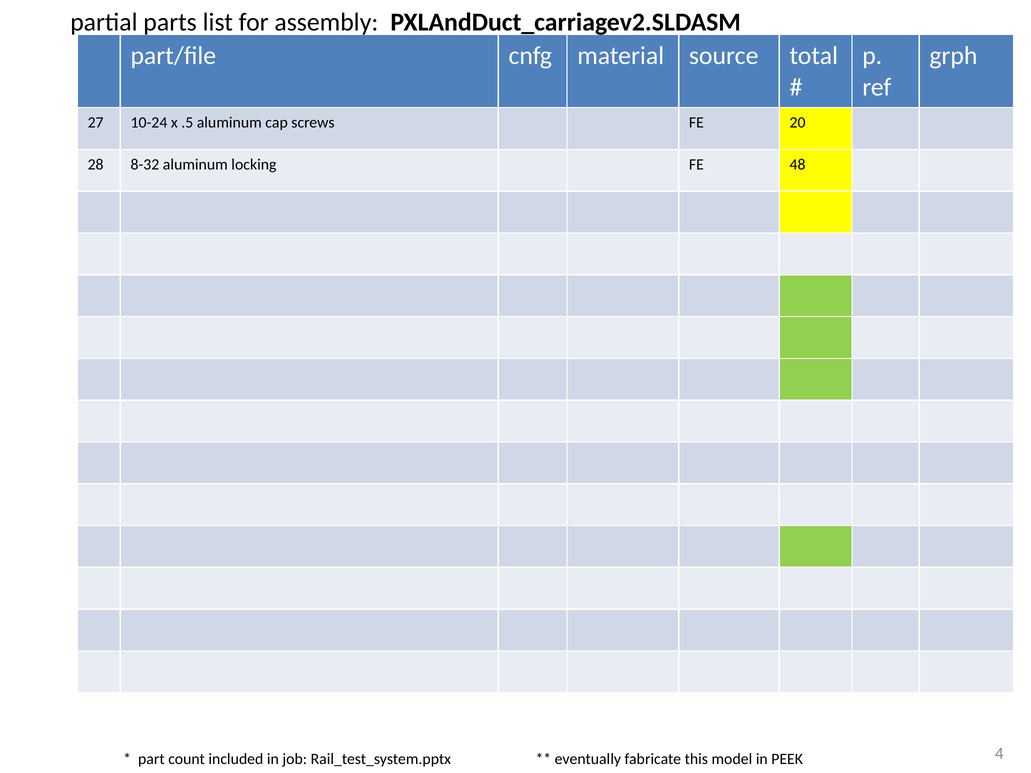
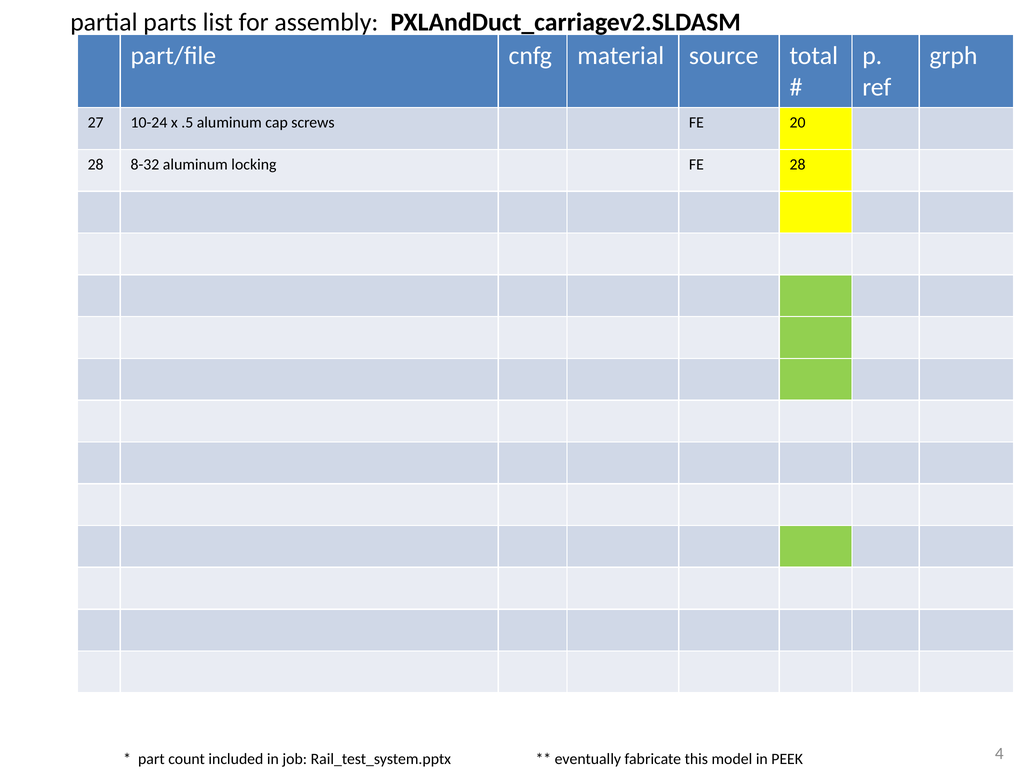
FE 48: 48 -> 28
